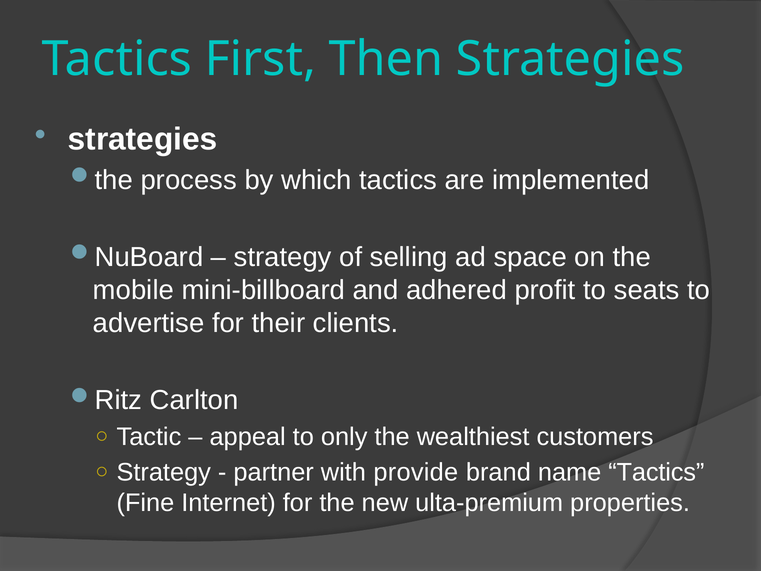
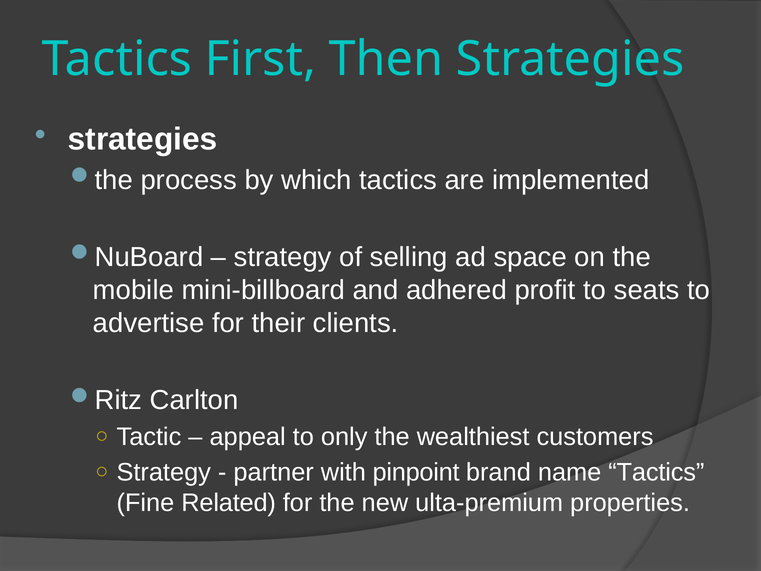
provide: provide -> pinpoint
Internet: Internet -> Related
